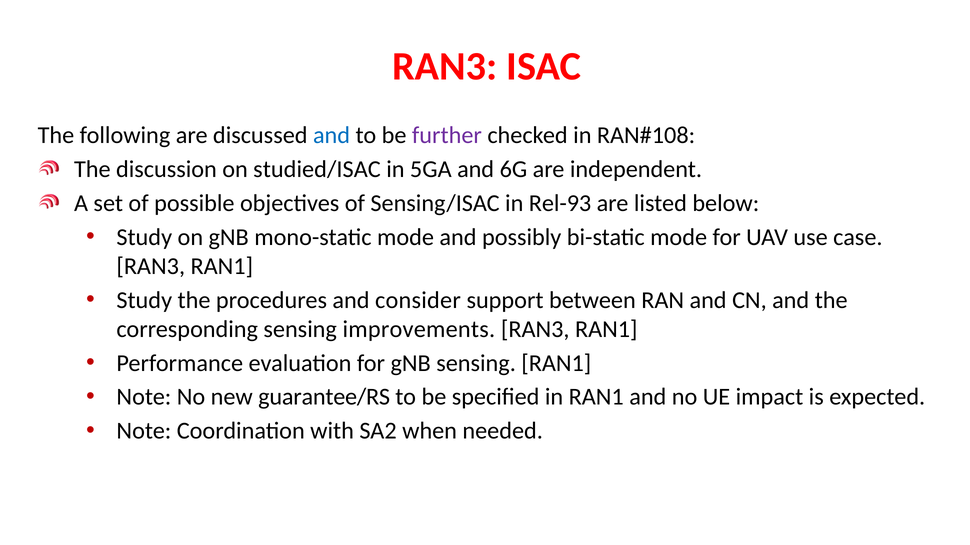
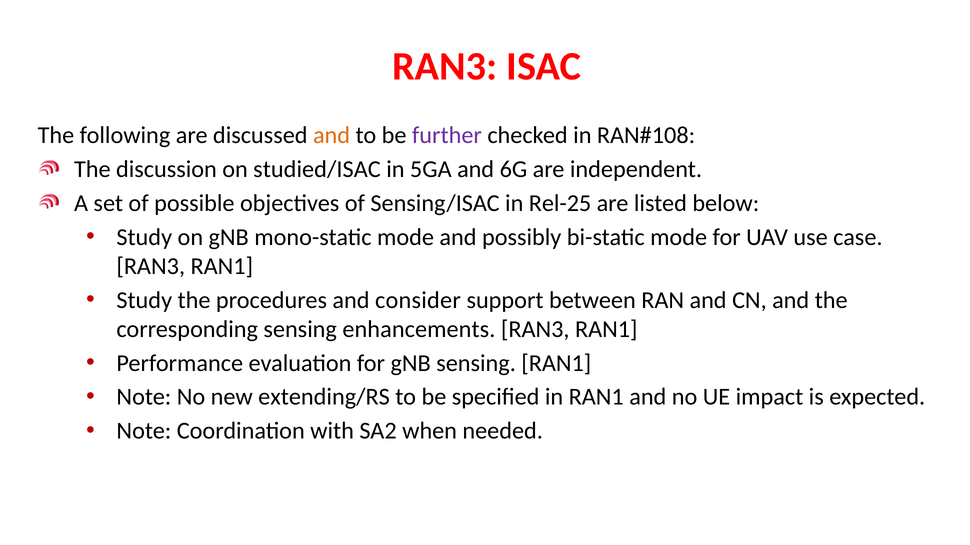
and at (332, 136) colour: blue -> orange
Rel-93: Rel-93 -> Rel-25
improvements: improvements -> enhancements
guarantee/RS: guarantee/RS -> extending/RS
